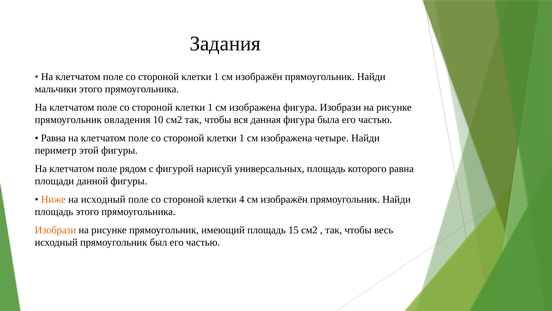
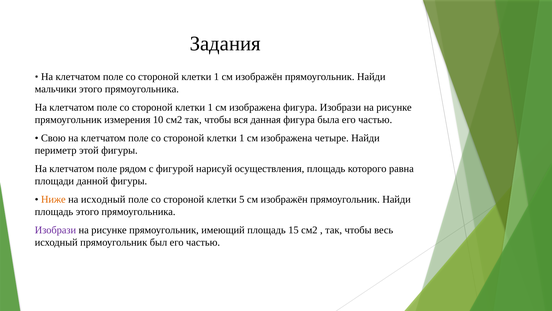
овладения: овладения -> измерения
Равна at (53, 138): Равна -> Свою
универсальных: универсальных -> осуществления
4: 4 -> 5
Изобрази at (55, 230) colour: orange -> purple
